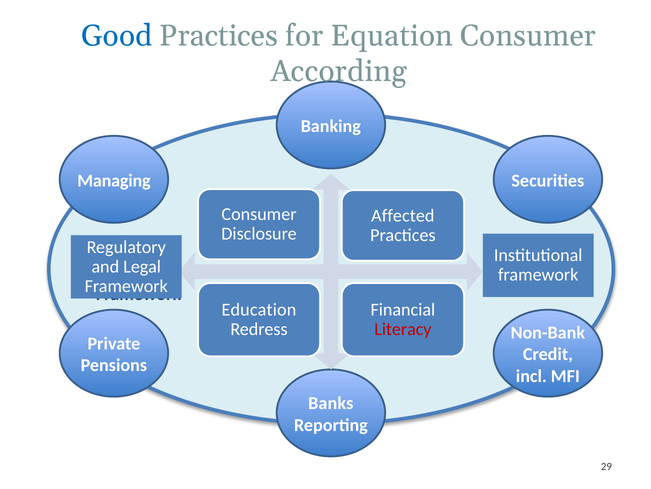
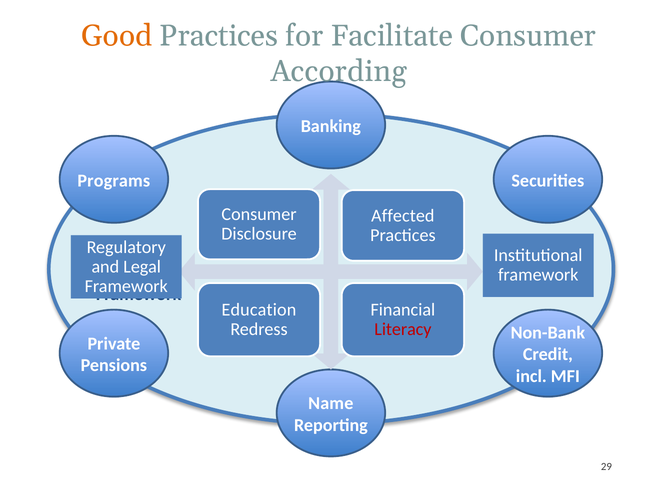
Good colour: blue -> orange
Equation: Equation -> Facilitate
Managing: Managing -> Programs
Banks: Banks -> Name
